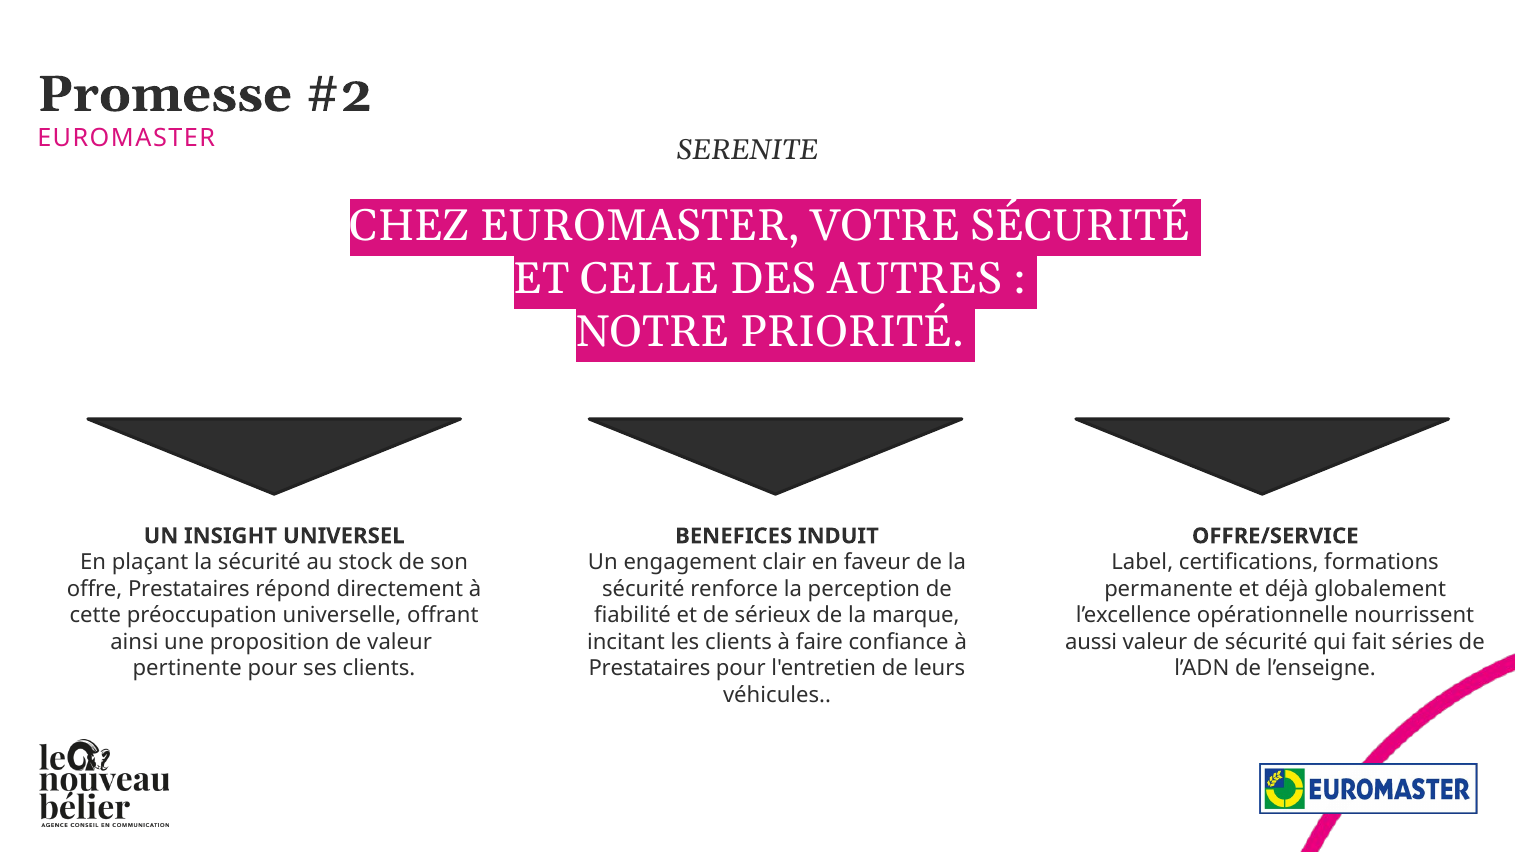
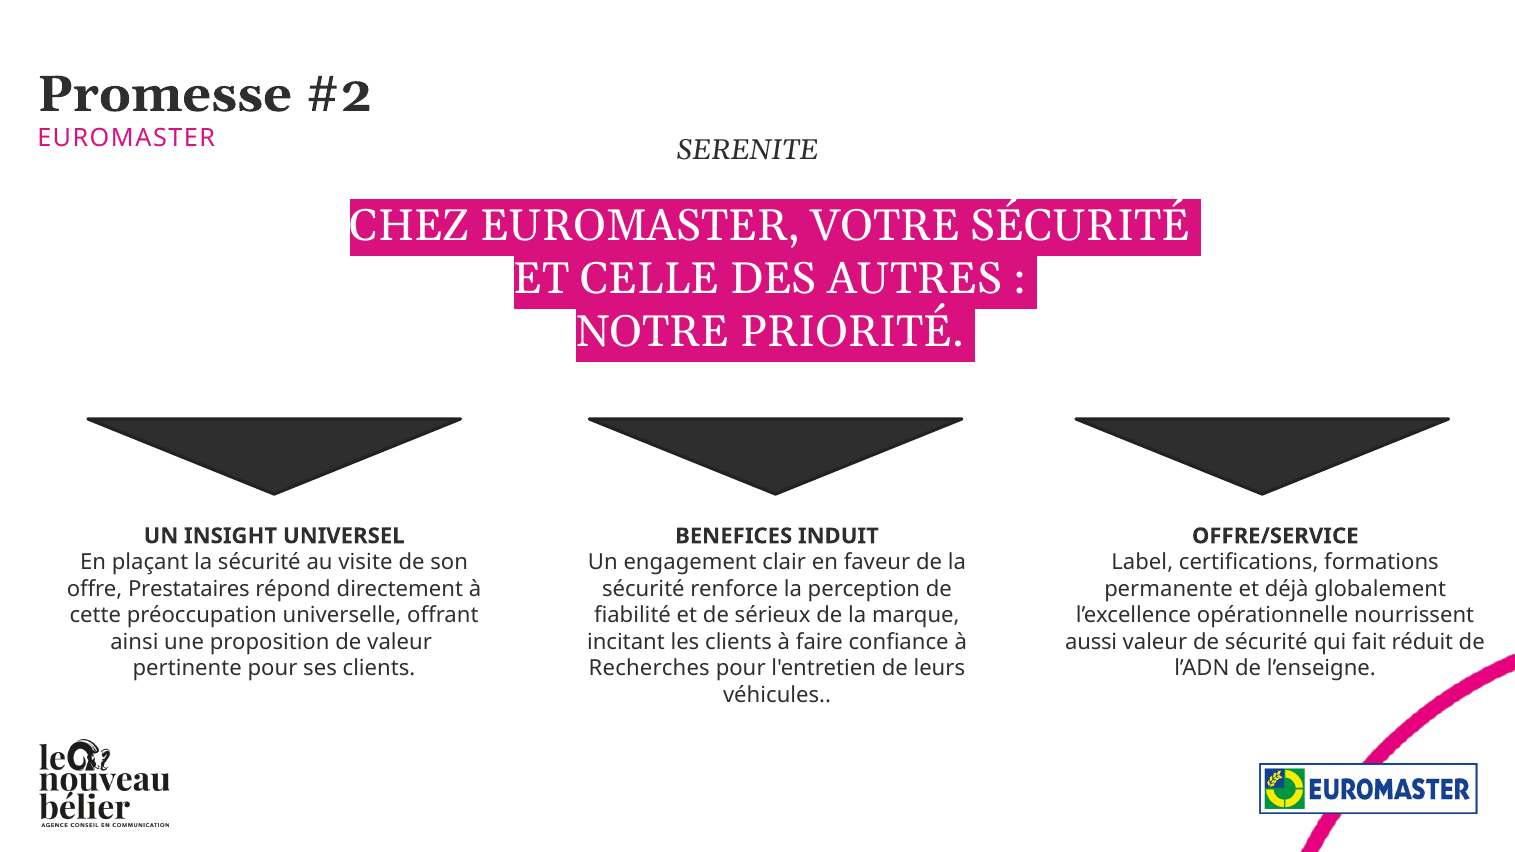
stock: stock -> visite
séries: séries -> réduit
Prestataires at (649, 669): Prestataires -> Recherches
